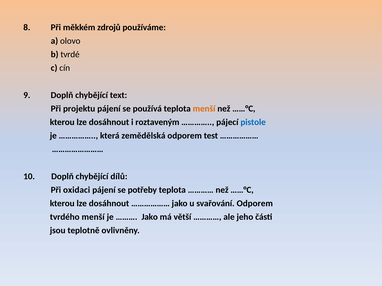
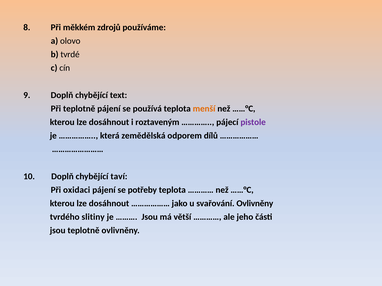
Při projektu: projektu -> teplotně
pistole colour: blue -> purple
test: test -> dílů
dílů: dílů -> taví
svařování Odporem: Odporem -> Ovlivněny
tvrdého menší: menší -> slitiny
Jako at (150, 217): Jako -> Jsou
